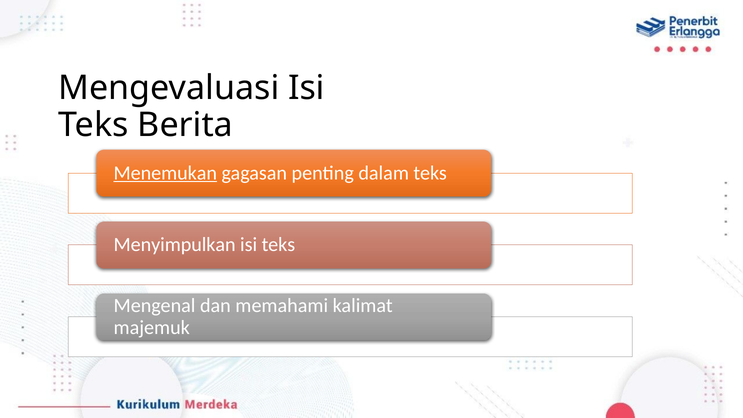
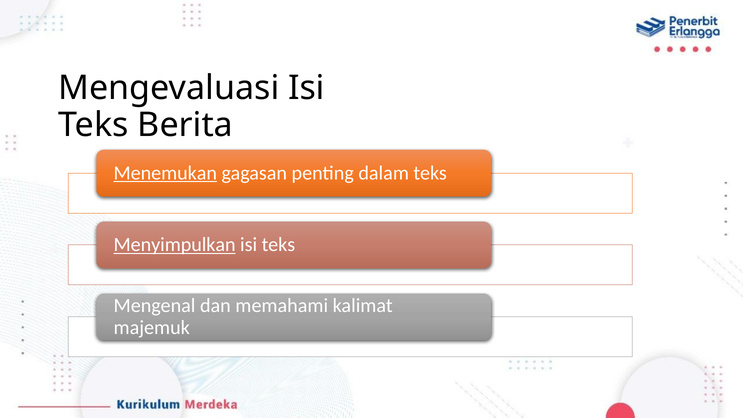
Menyimpulkan underline: none -> present
